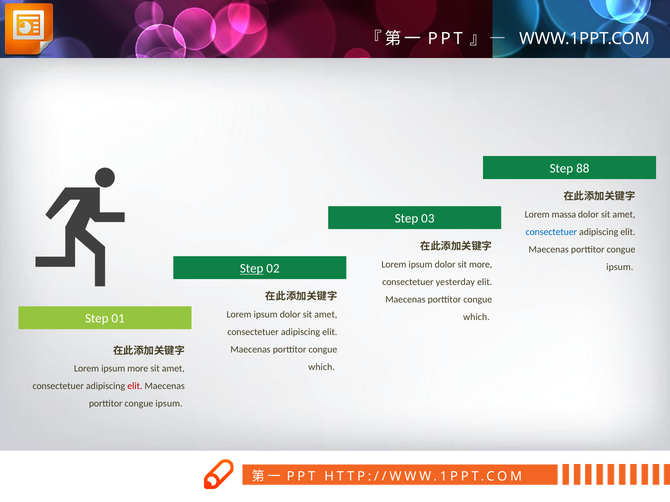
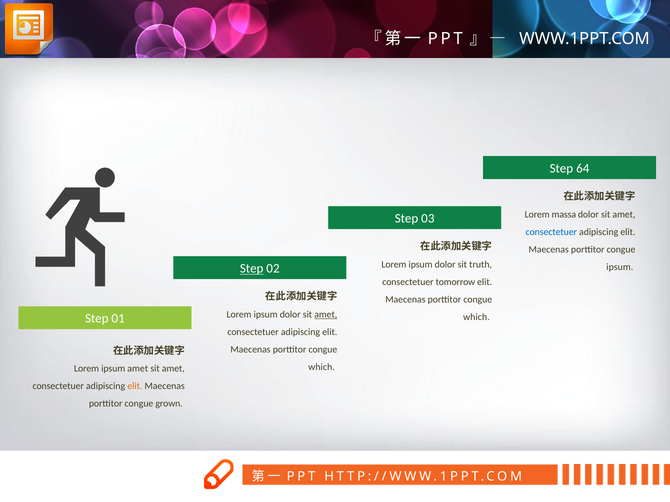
88: 88 -> 64
sit more: more -> truth
yesterday: yesterday -> tomorrow
amet at (326, 315) underline: none -> present
ipsum more: more -> amet
elit at (135, 386) colour: red -> orange
ipsum at (169, 404): ipsum -> grown
